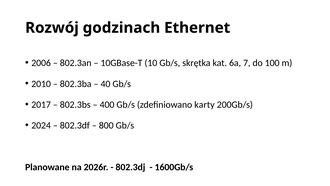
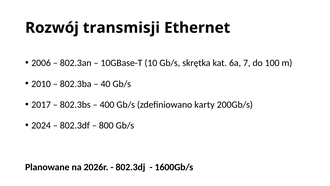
godzinach: godzinach -> transmisji
